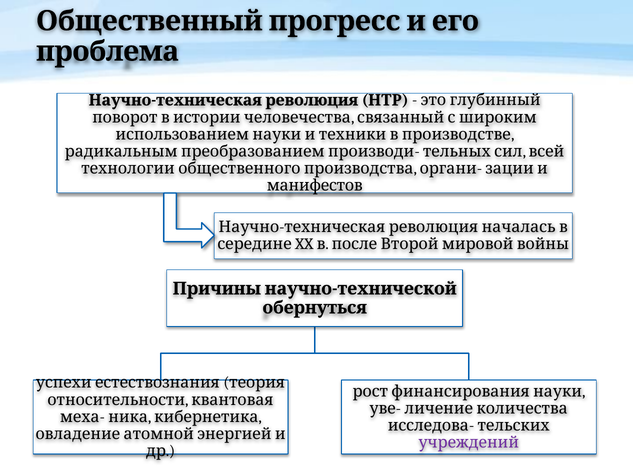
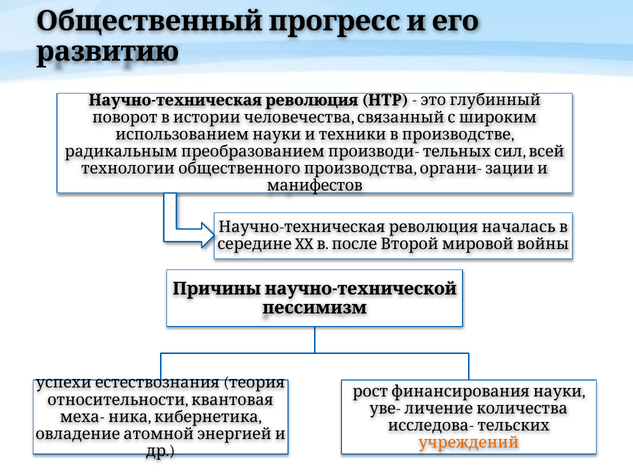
проблема: проблема -> развитию
обернуться: обернуться -> пессимизм
учреждений colour: purple -> orange
